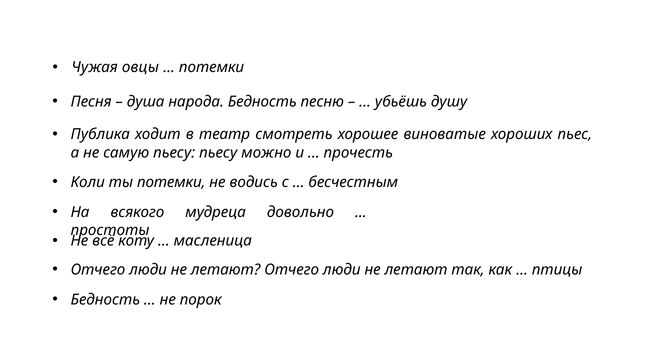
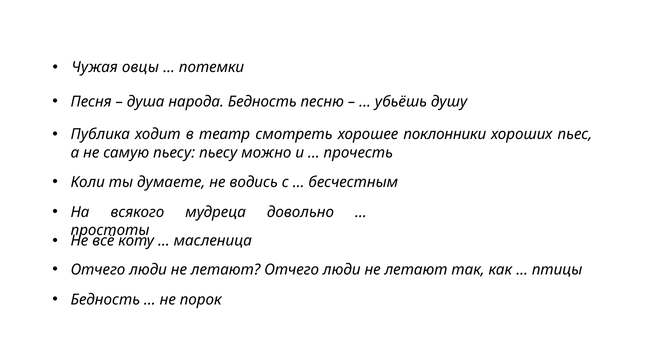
виноватые: виноватые -> поклонники
ты потемки: потемки -> думаете
